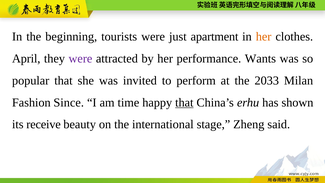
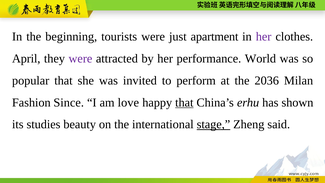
her at (264, 37) colour: orange -> purple
Wants: Wants -> World
2033: 2033 -> 2036
time: time -> love
receive: receive -> studies
stage underline: none -> present
